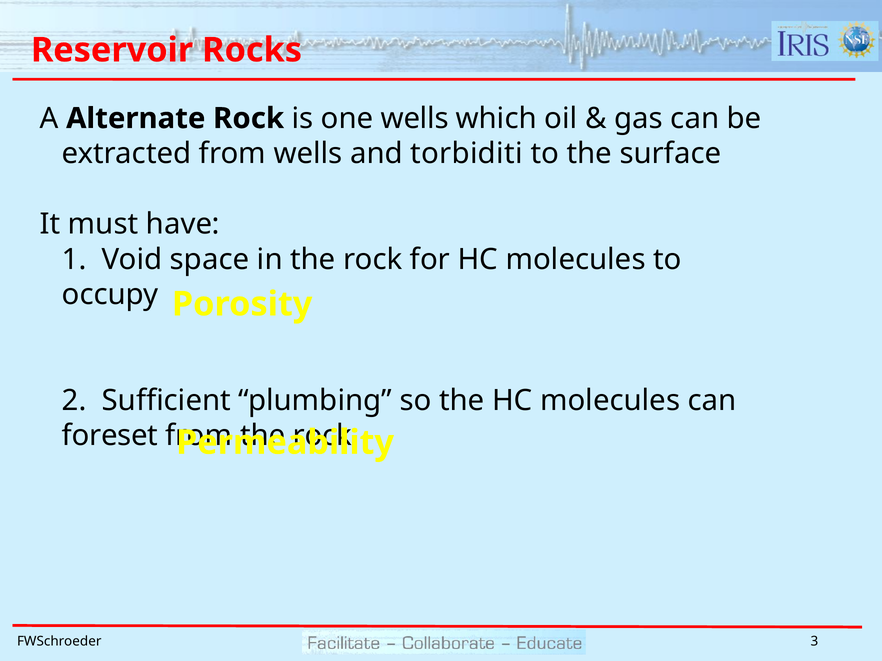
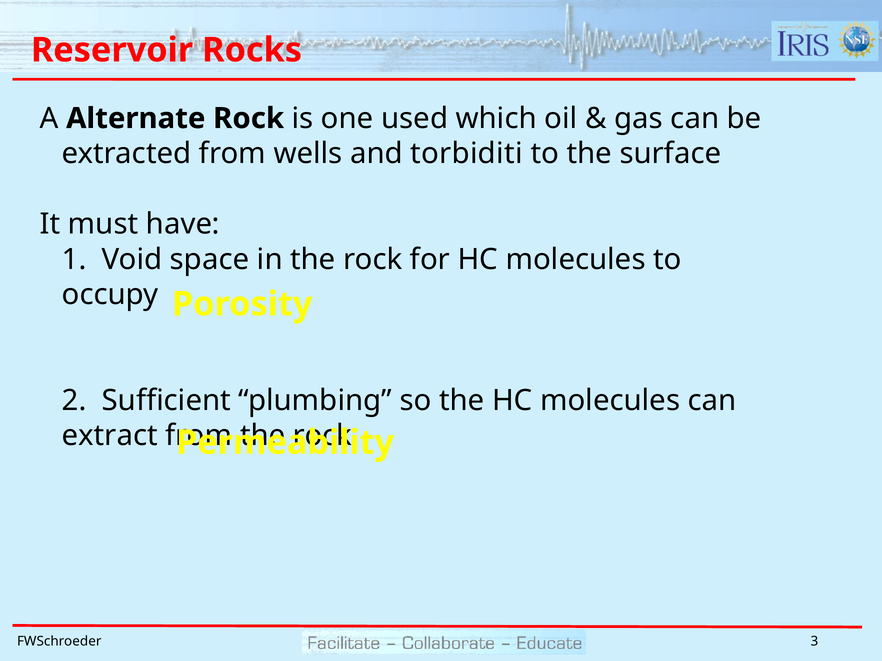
one wells: wells -> used
foreset: foreset -> extract
